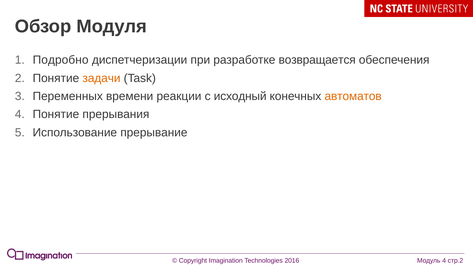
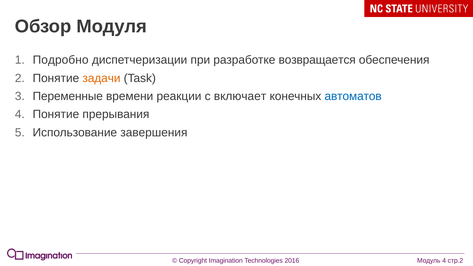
Переменных: Переменных -> Переменные
исходный: исходный -> включает
автоматов colour: orange -> blue
прерывание: прерывание -> завершения
